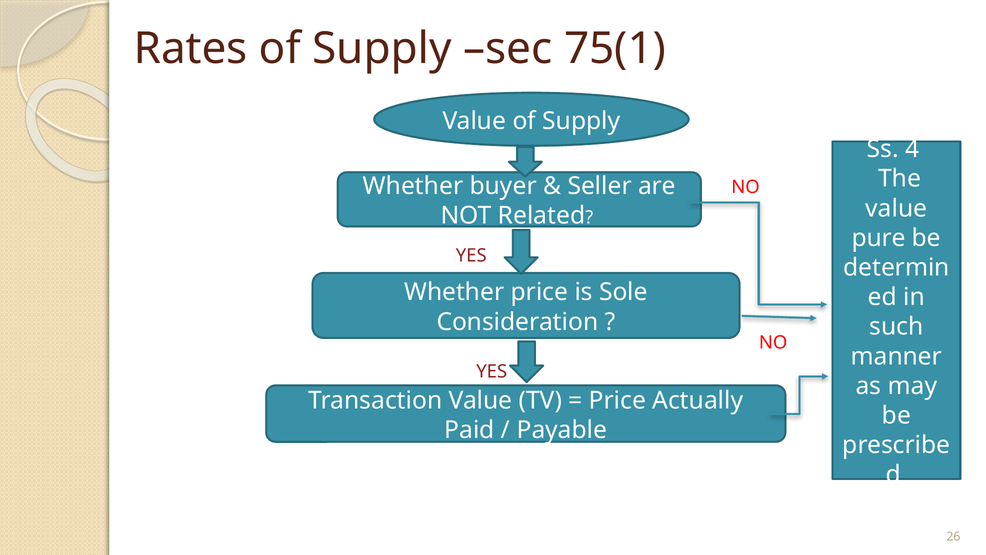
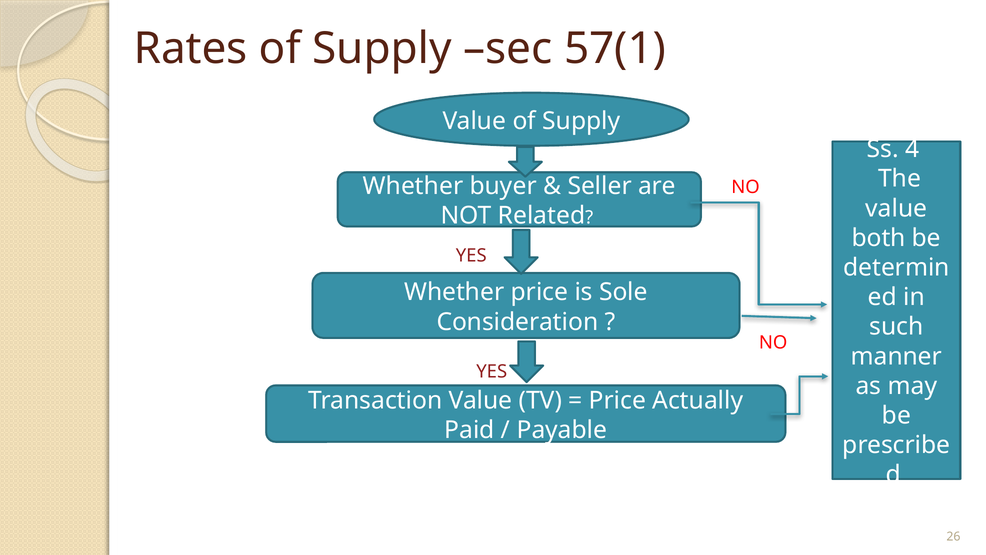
75(1: 75(1 -> 57(1
pure: pure -> both
